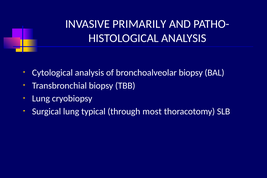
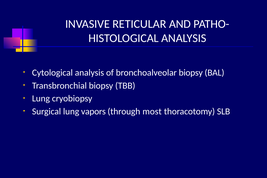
PRIMARILY: PRIMARILY -> RETICULAR
typical: typical -> vapors
